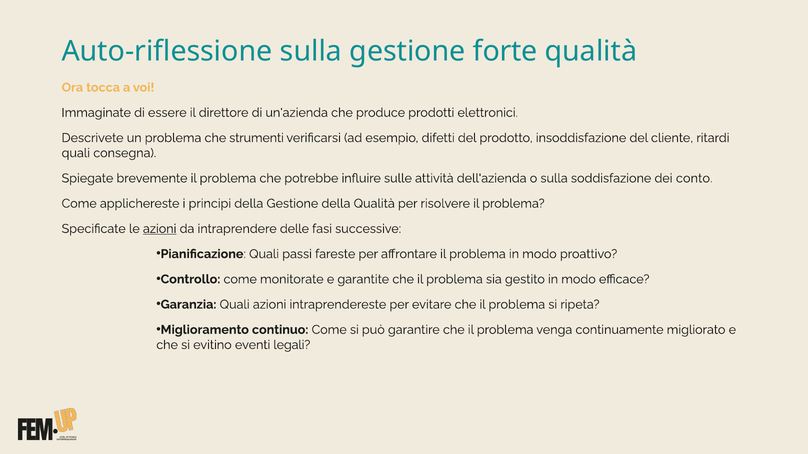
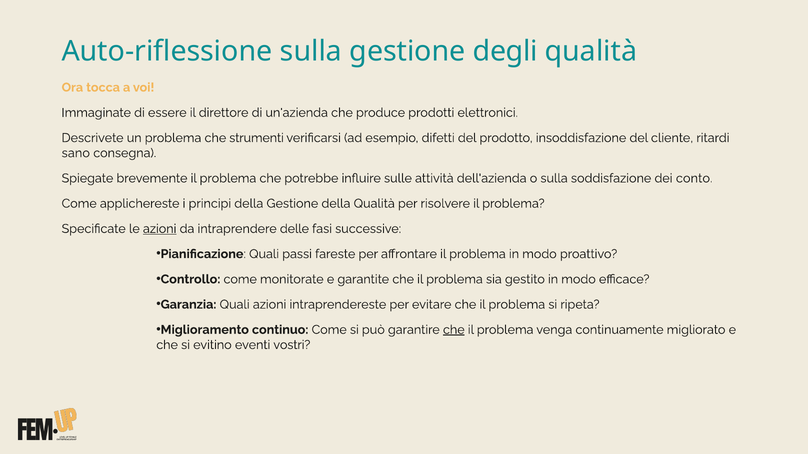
forte: forte -> degli
quali at (76, 153): quali -> sano
che at (454, 330) underline: none -> present
legali: legali -> vostri
